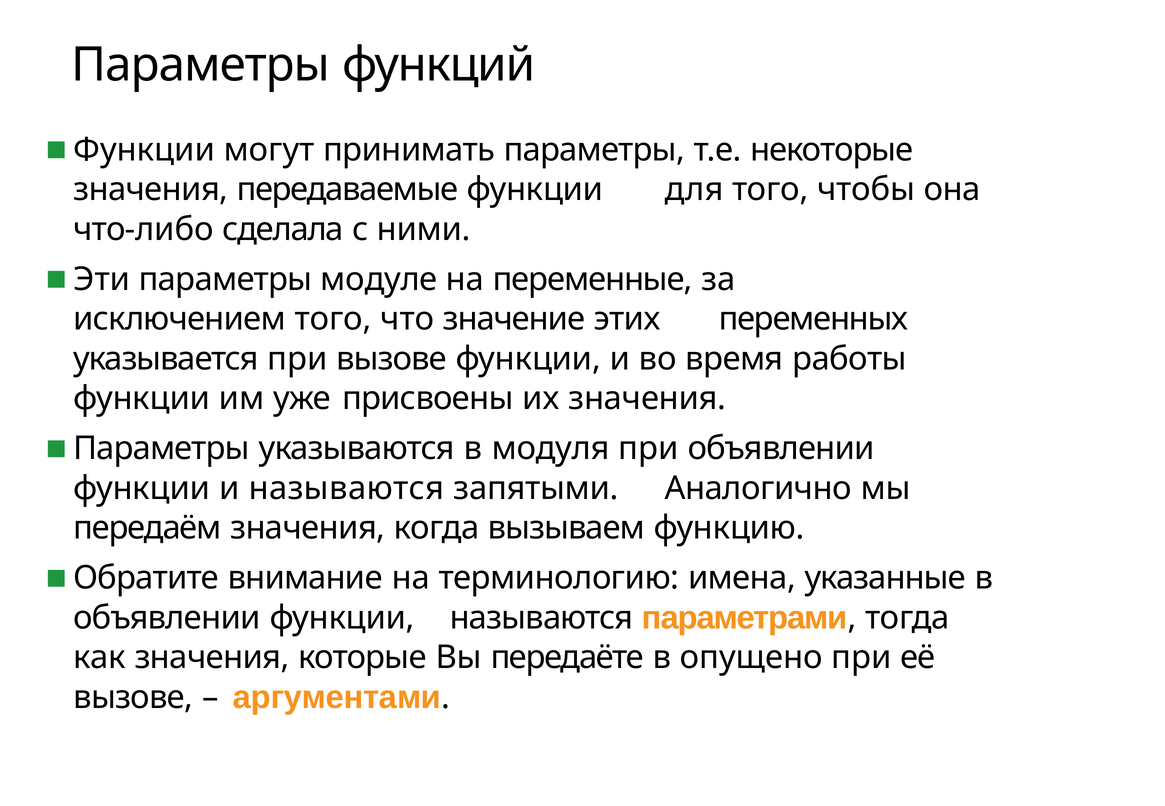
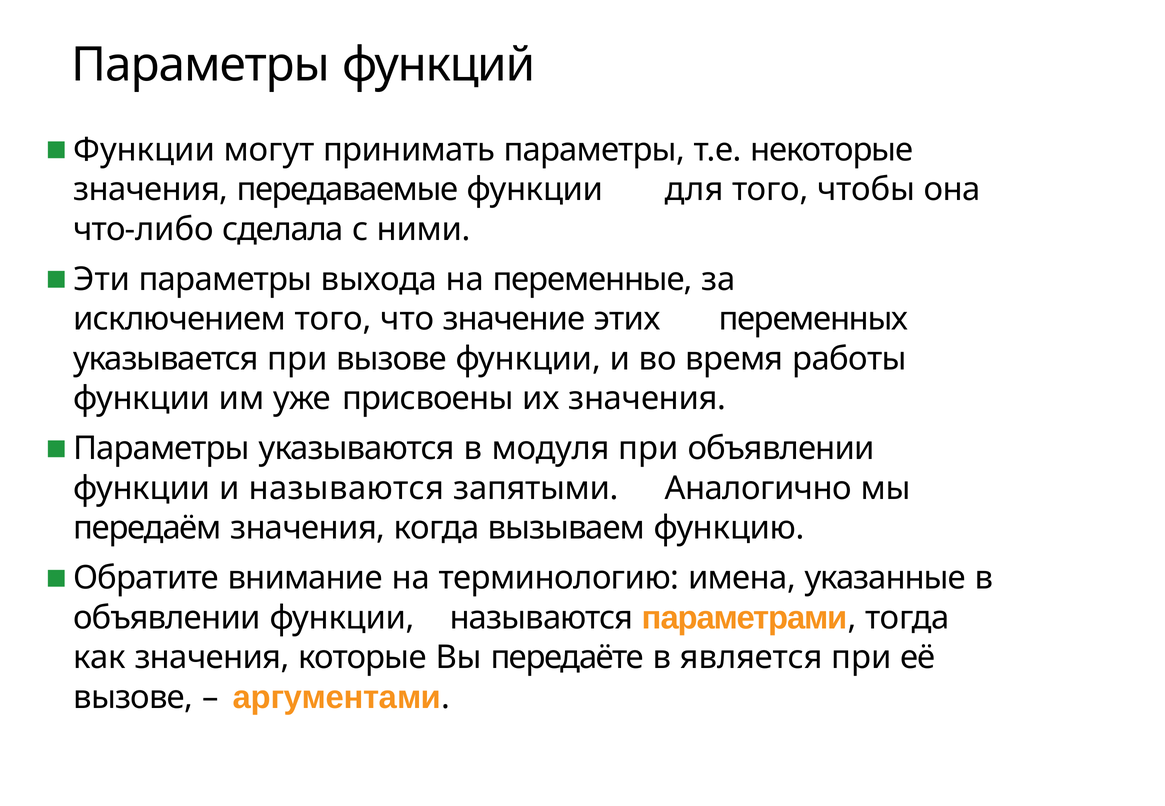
модуле: модуле -> выхода
опущено: опущено -> является
